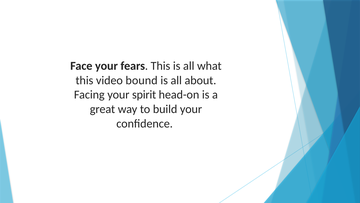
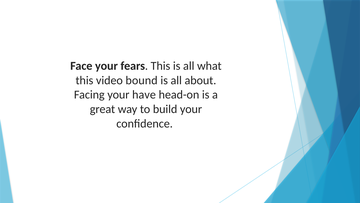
spirit: spirit -> have
